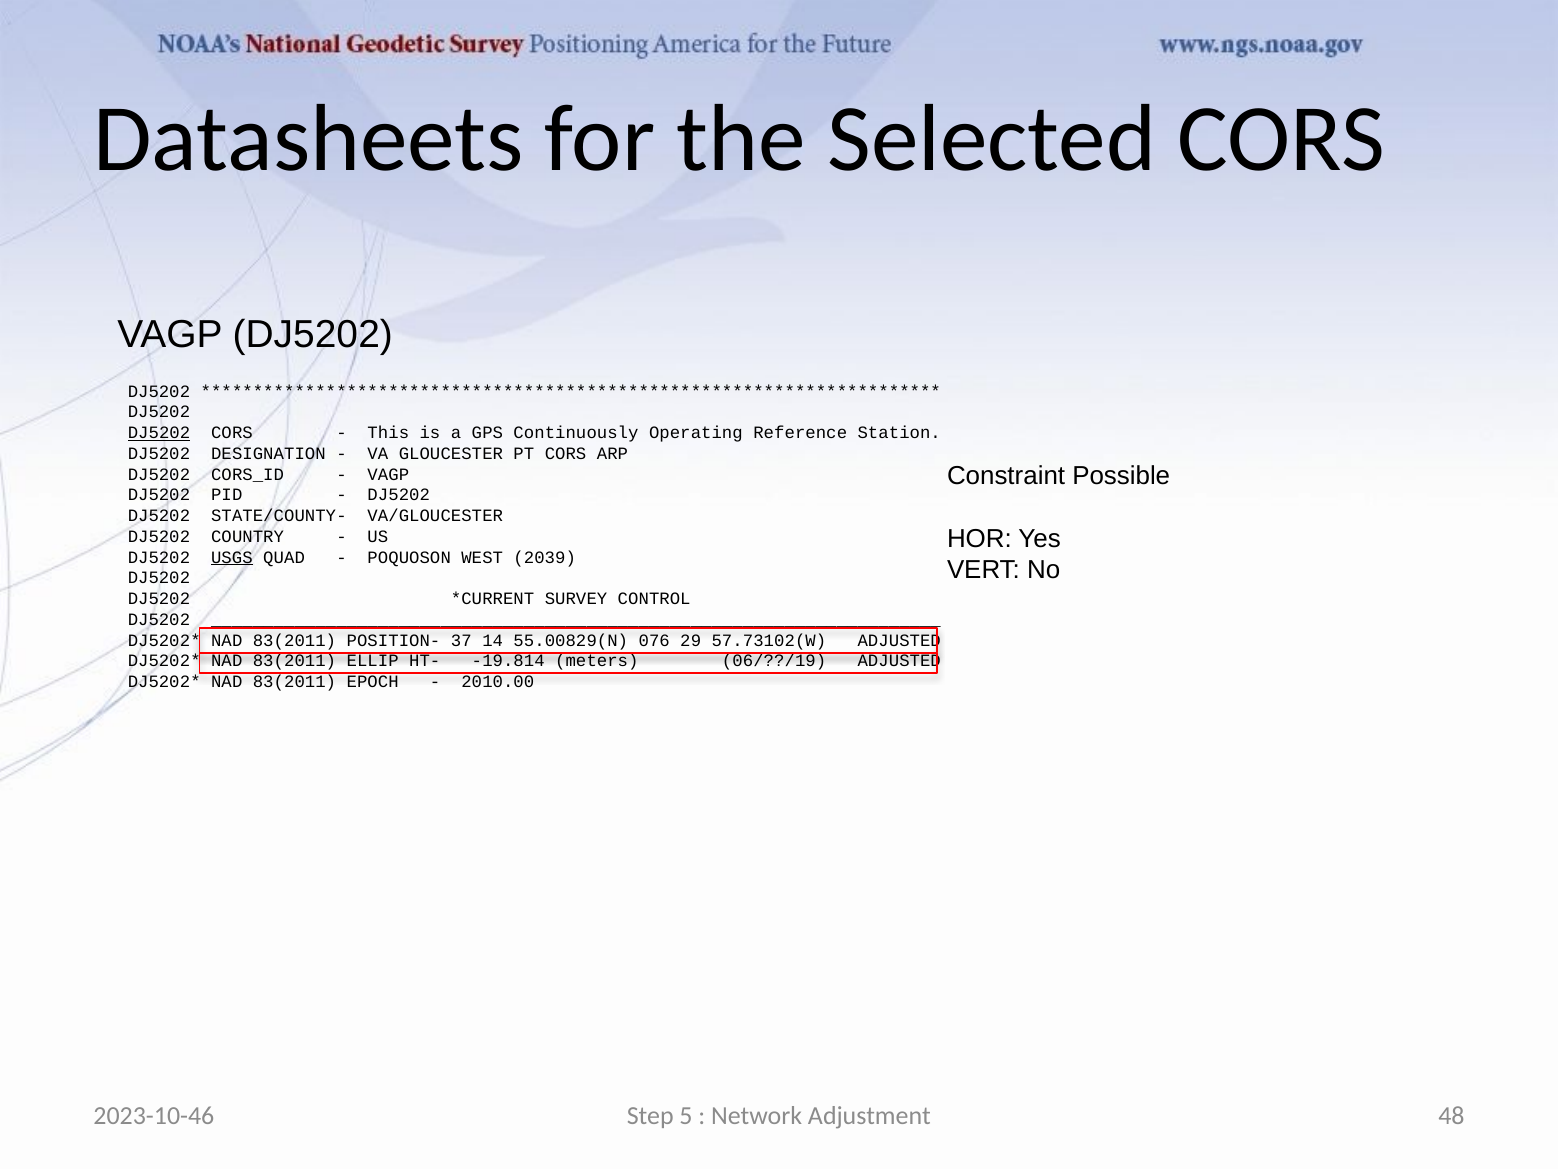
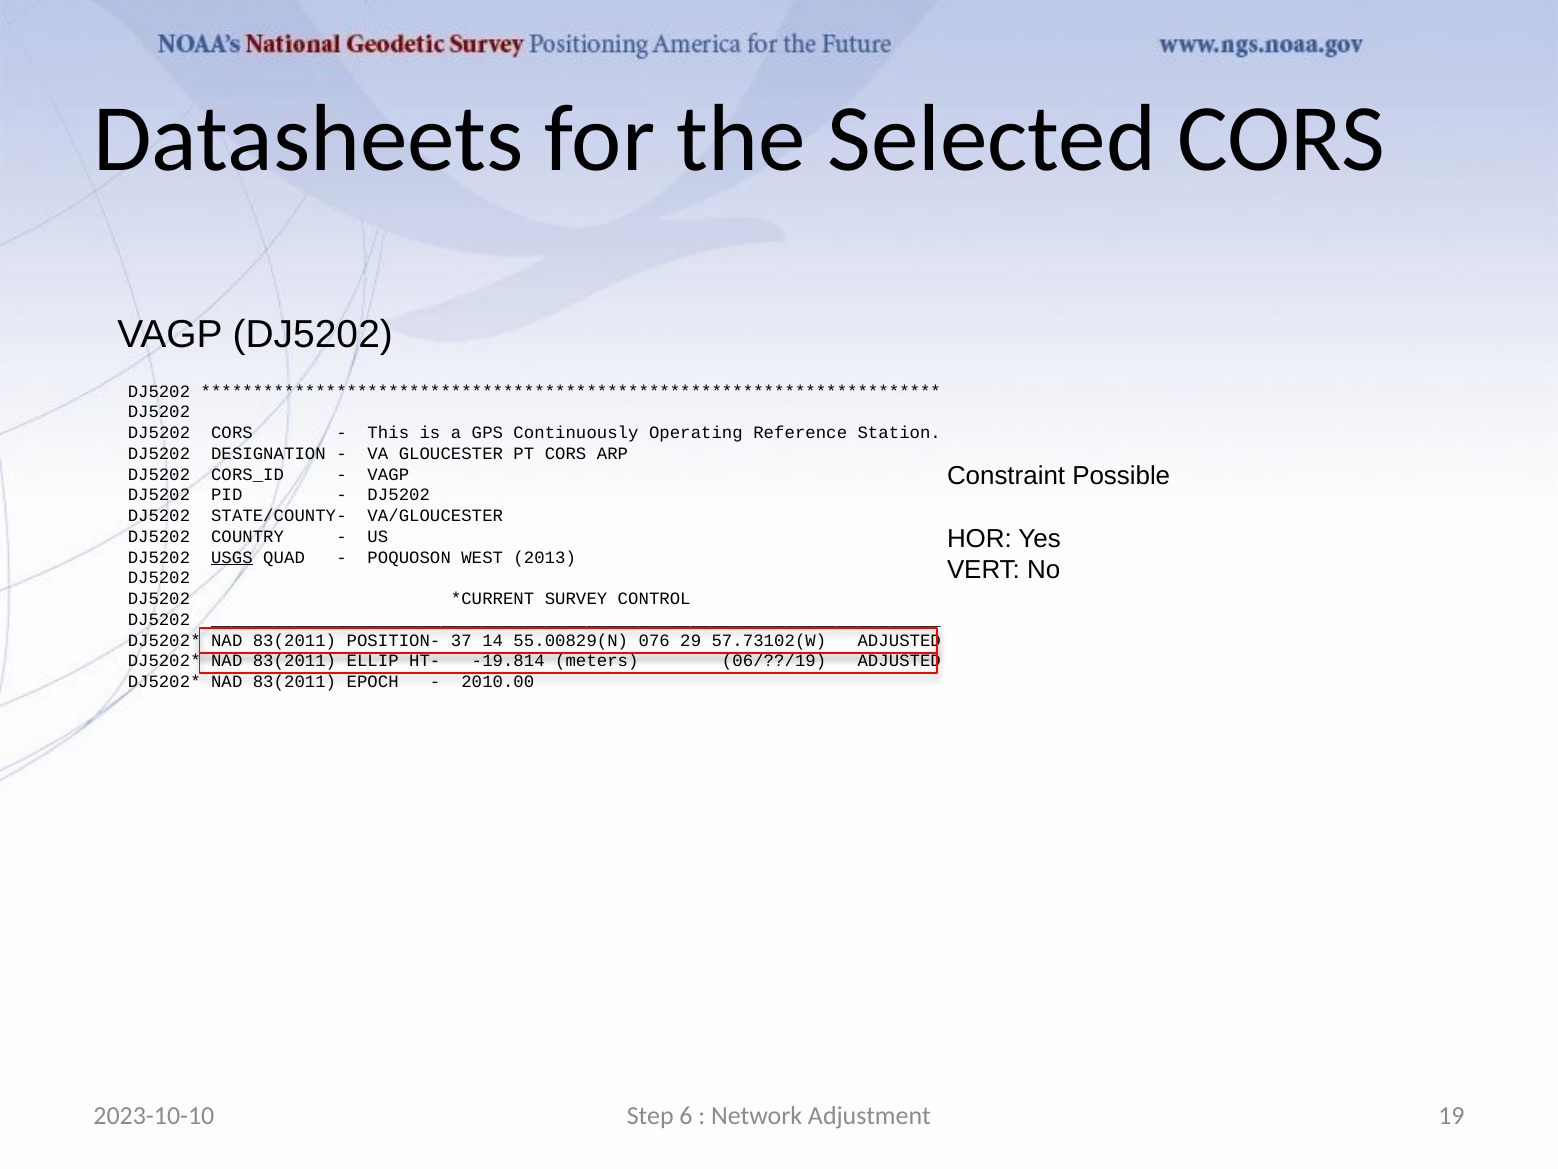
DJ5202 at (159, 433) underline: present -> none
2039: 2039 -> 2013
2023-10-46: 2023-10-46 -> 2023-10-10
5: 5 -> 6
48: 48 -> 19
